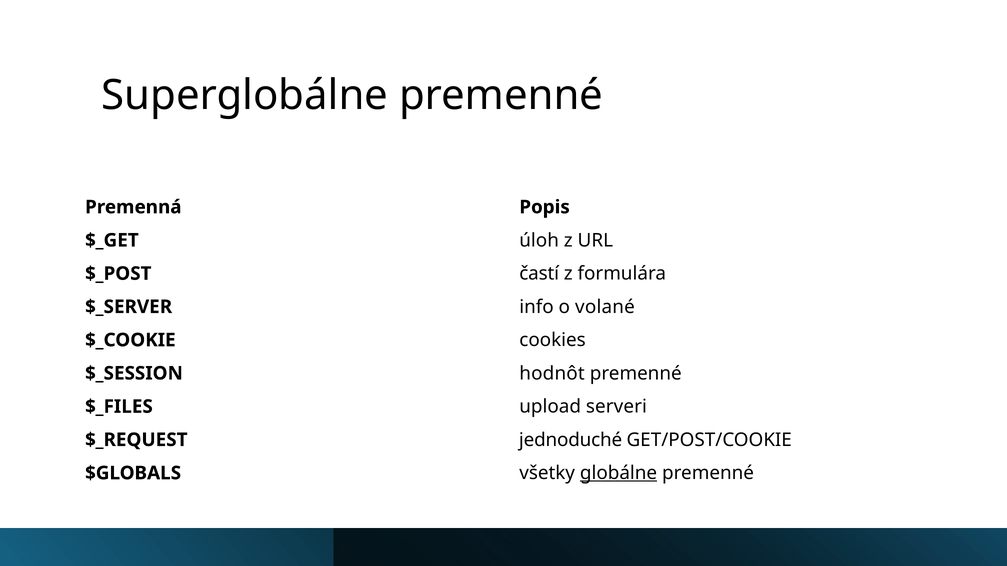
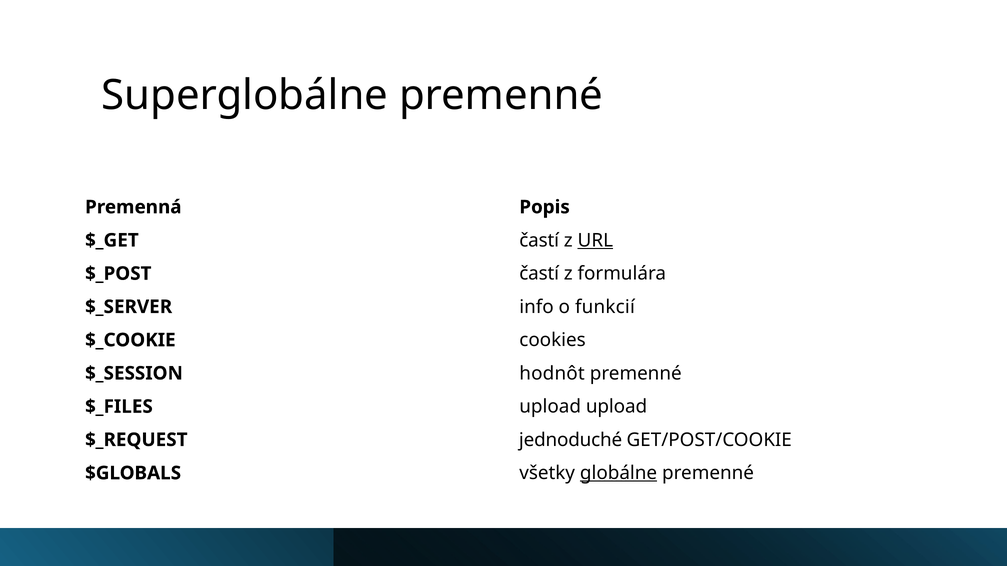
úloh at (539, 241): úloh -> častí
URL underline: none -> present
volané: volané -> funkcií
upload serveri: serveri -> upload
